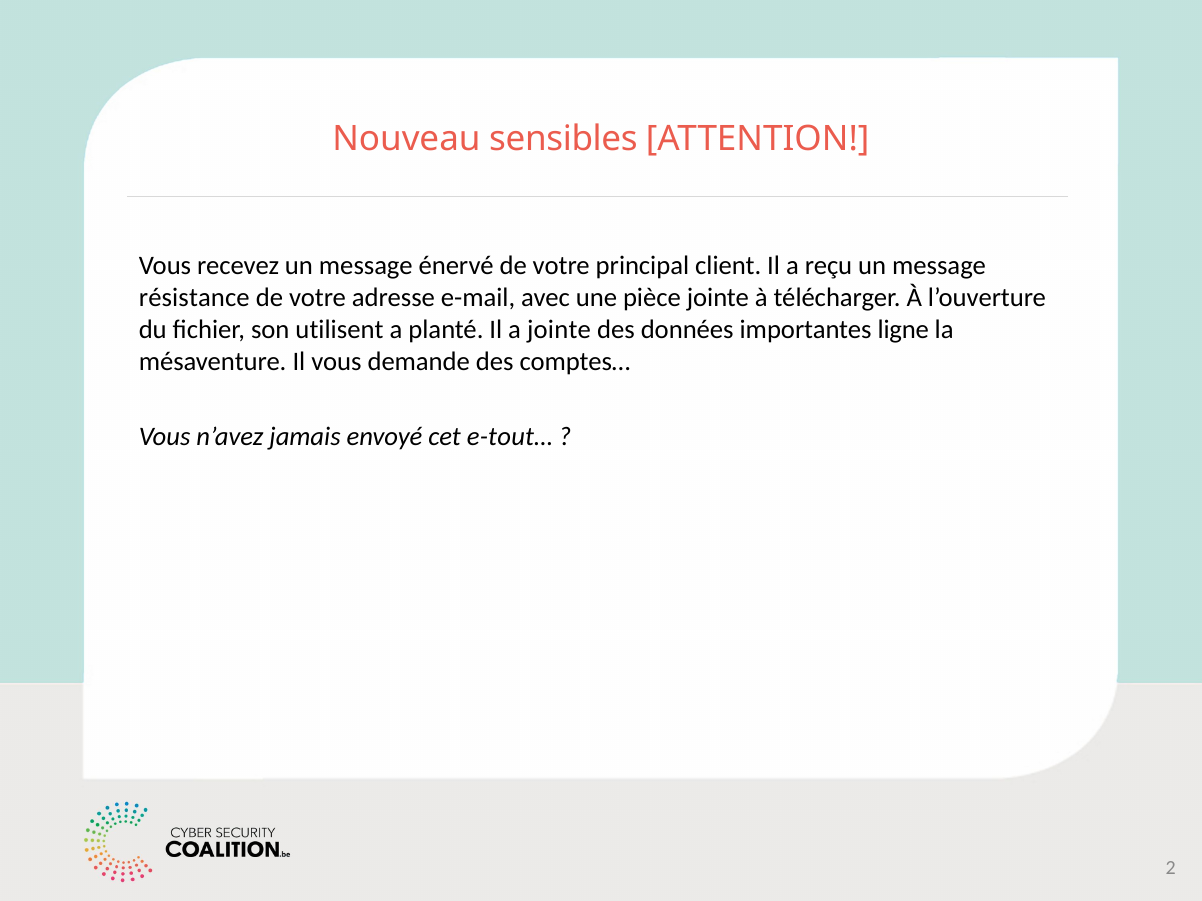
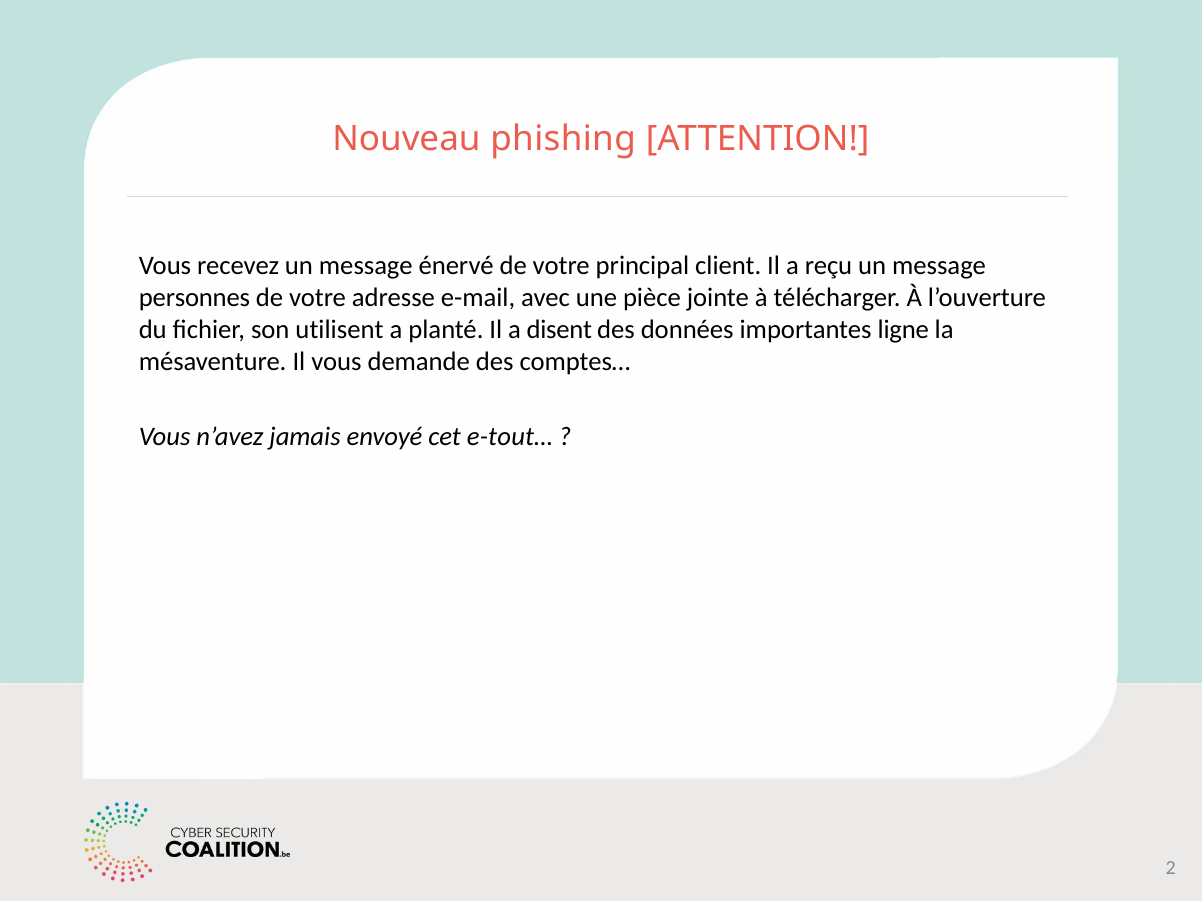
sensibles: sensibles -> phishing
résistance: résistance -> personnes
a jointe: jointe -> disent
